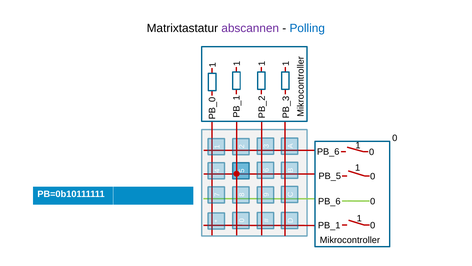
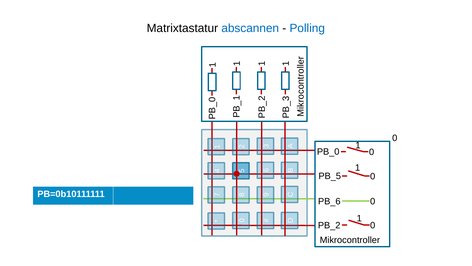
abscannen colour: purple -> blue
PB_6 at (328, 151): PB_6 -> PB_0
PB_1: PB_1 -> PB_2
